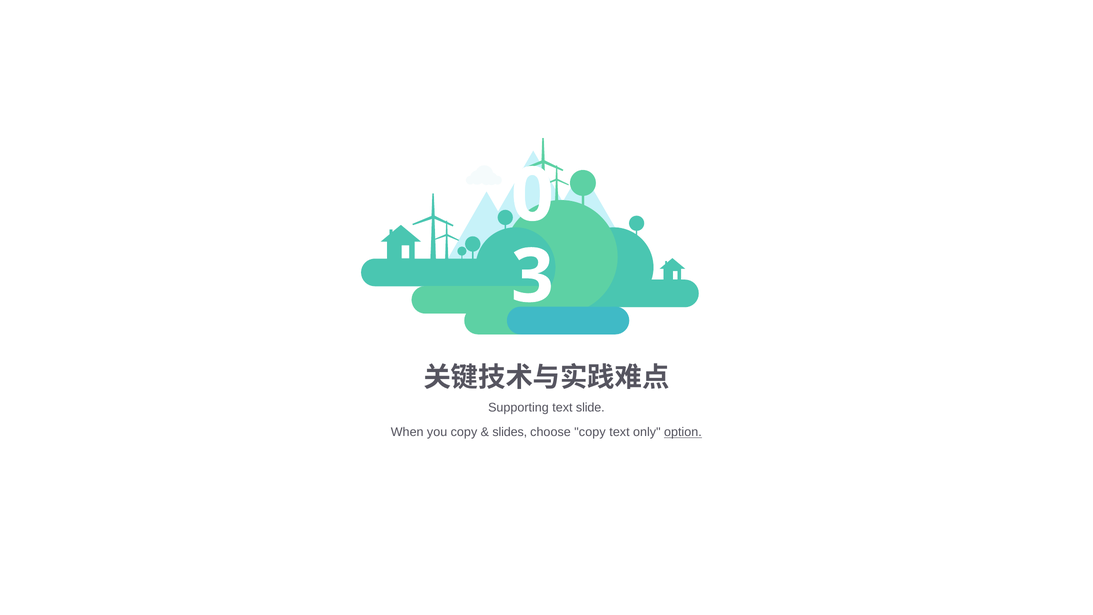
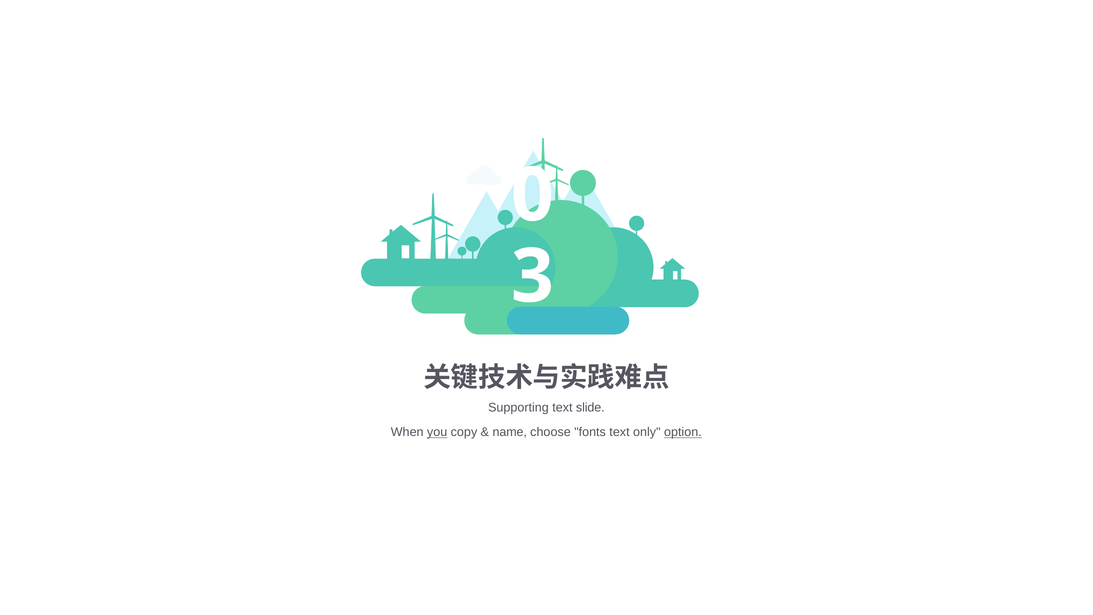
you underline: none -> present
slides: slides -> name
choose copy: copy -> fonts
